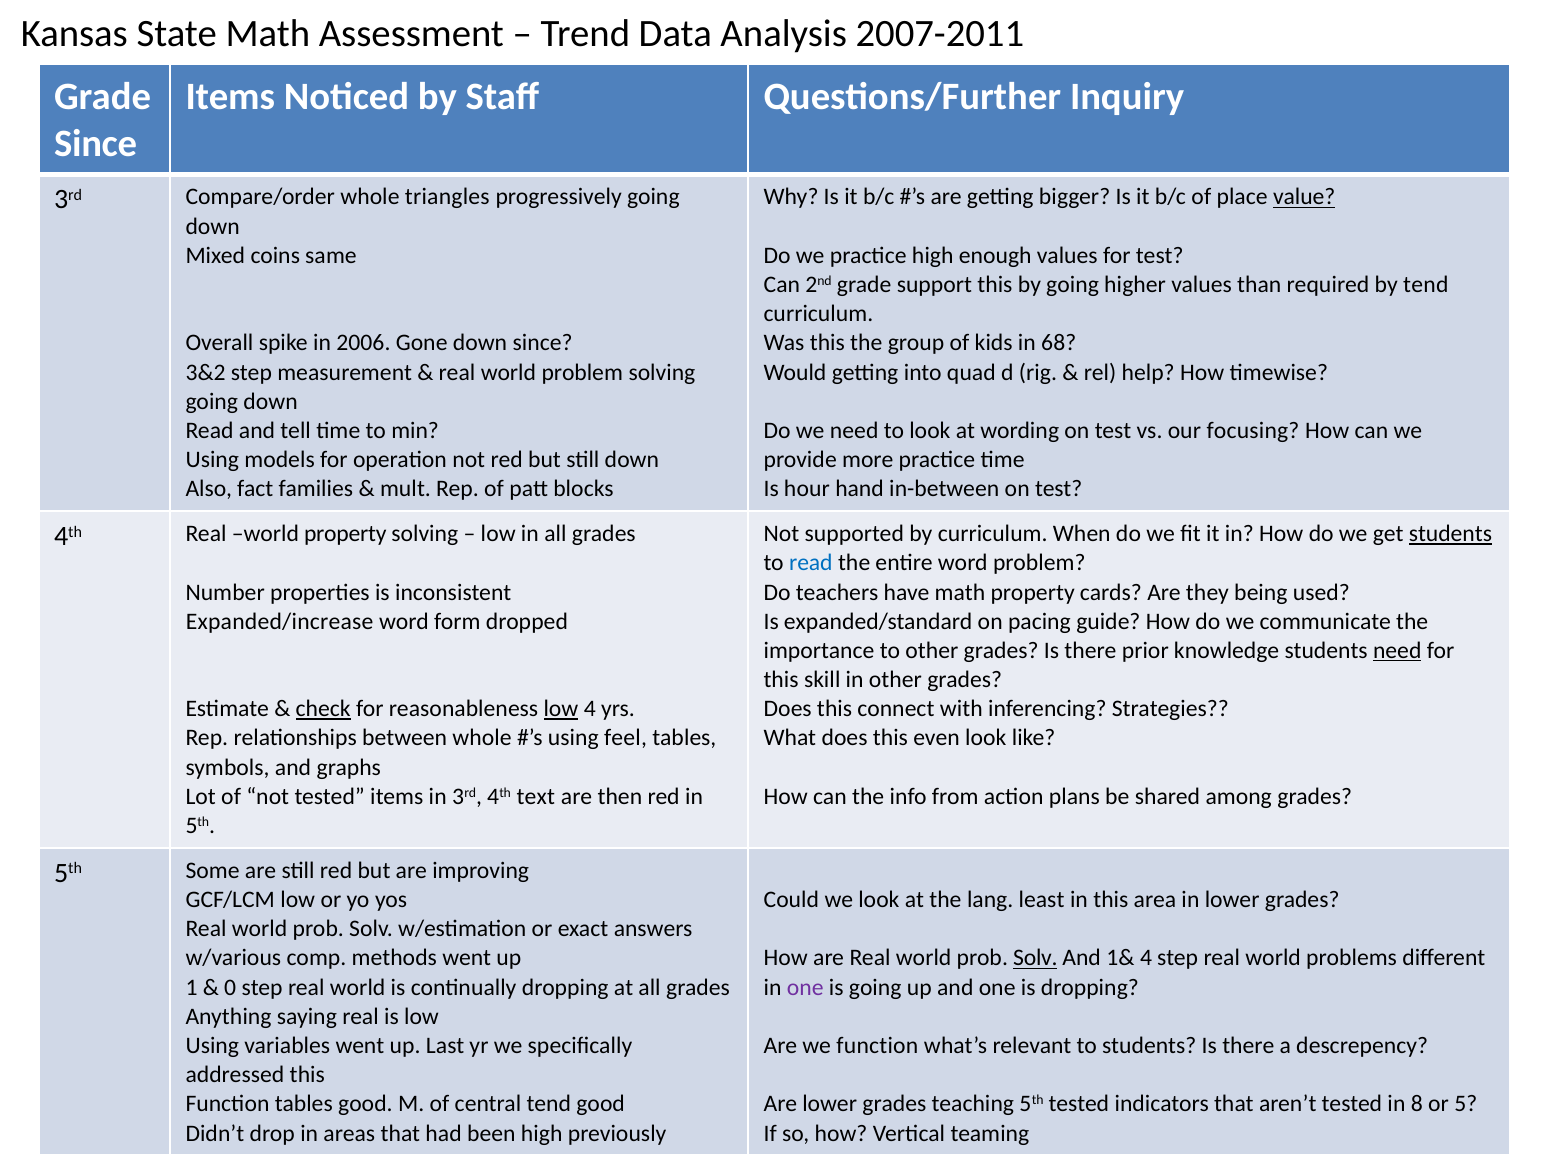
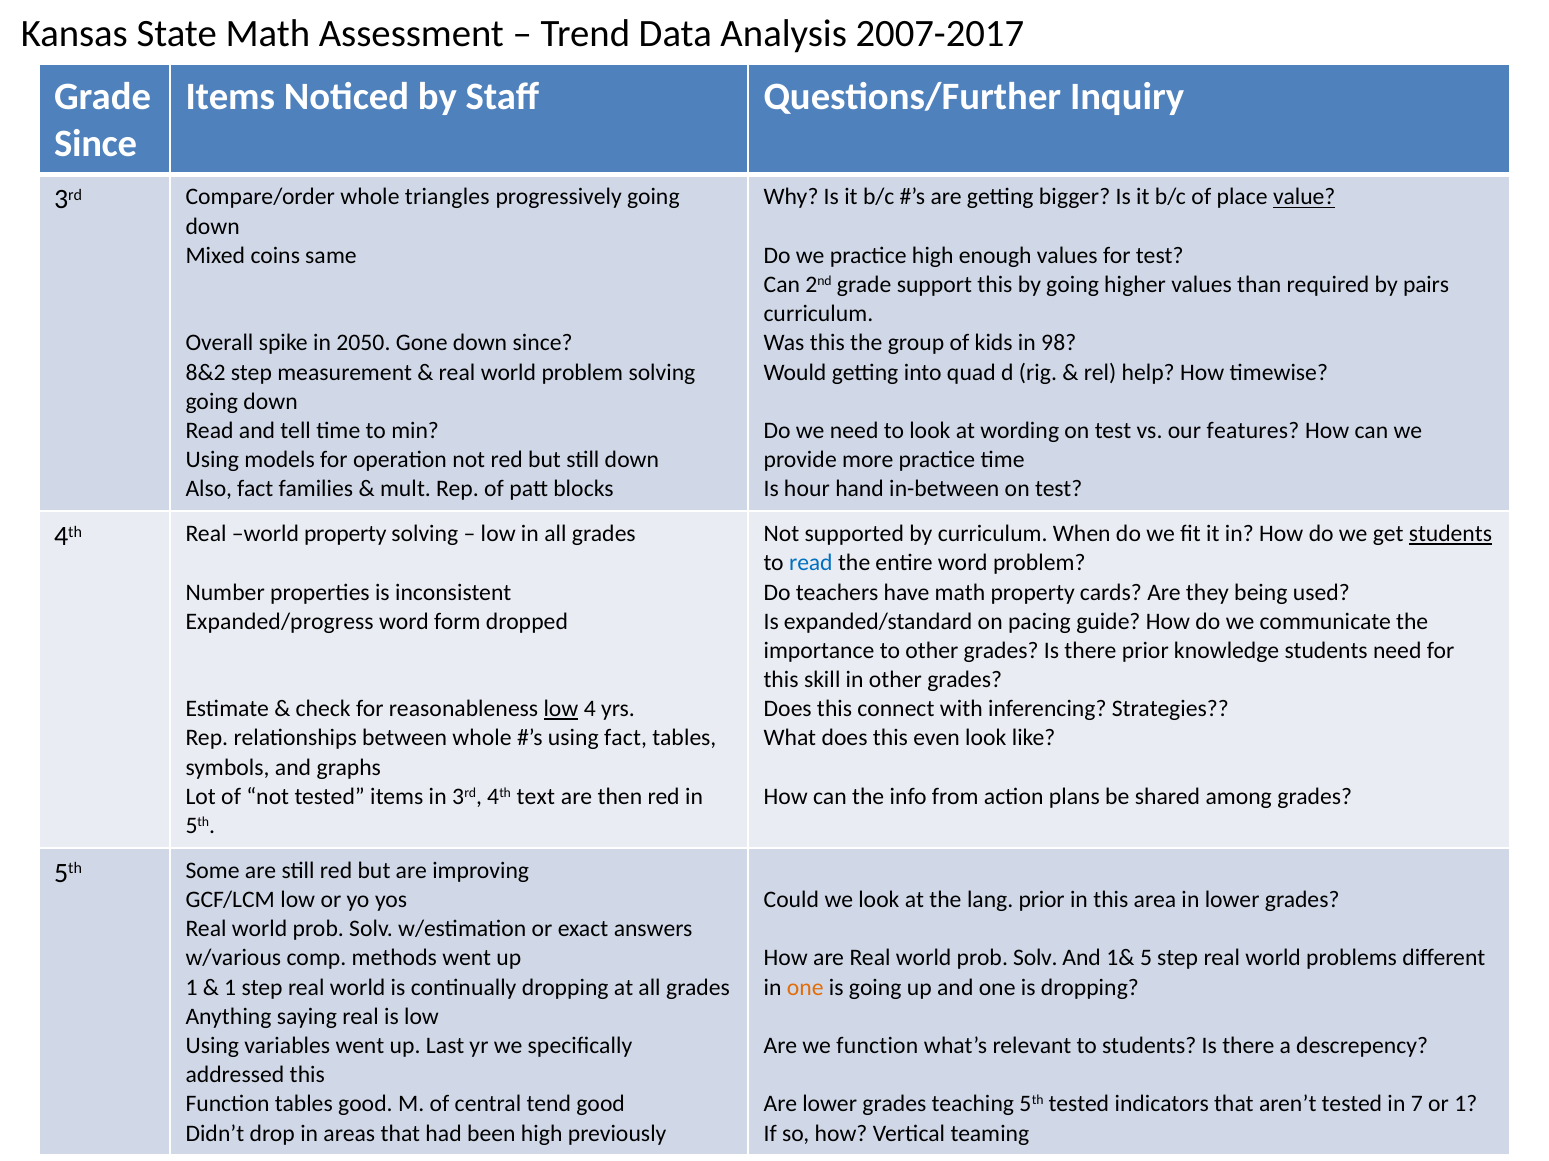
2007-2011: 2007-2011 -> 2007-2017
by tend: tend -> pairs
2006: 2006 -> 2050
68: 68 -> 98
3&2: 3&2 -> 8&2
focusing: focusing -> features
Expanded/increase: Expanded/increase -> Expanded/progress
need at (1397, 651) underline: present -> none
check underline: present -> none
using feel: feel -> fact
lang least: least -> prior
Solv at (1035, 959) underline: present -> none
1& 4: 4 -> 5
0 at (230, 988): 0 -> 1
one at (805, 988) colour: purple -> orange
8: 8 -> 7
or 5: 5 -> 1
